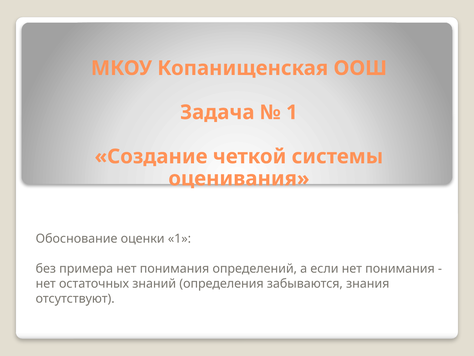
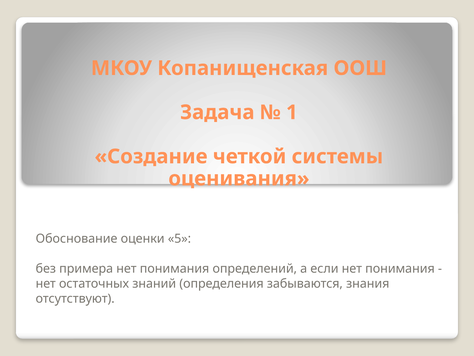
оценки 1: 1 -> 5
